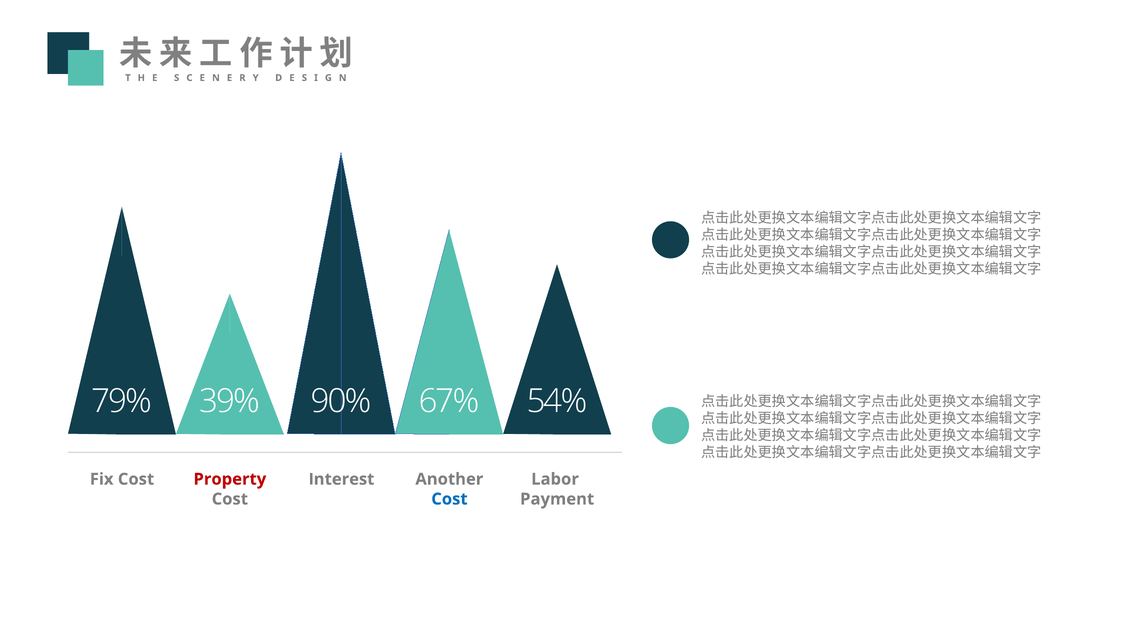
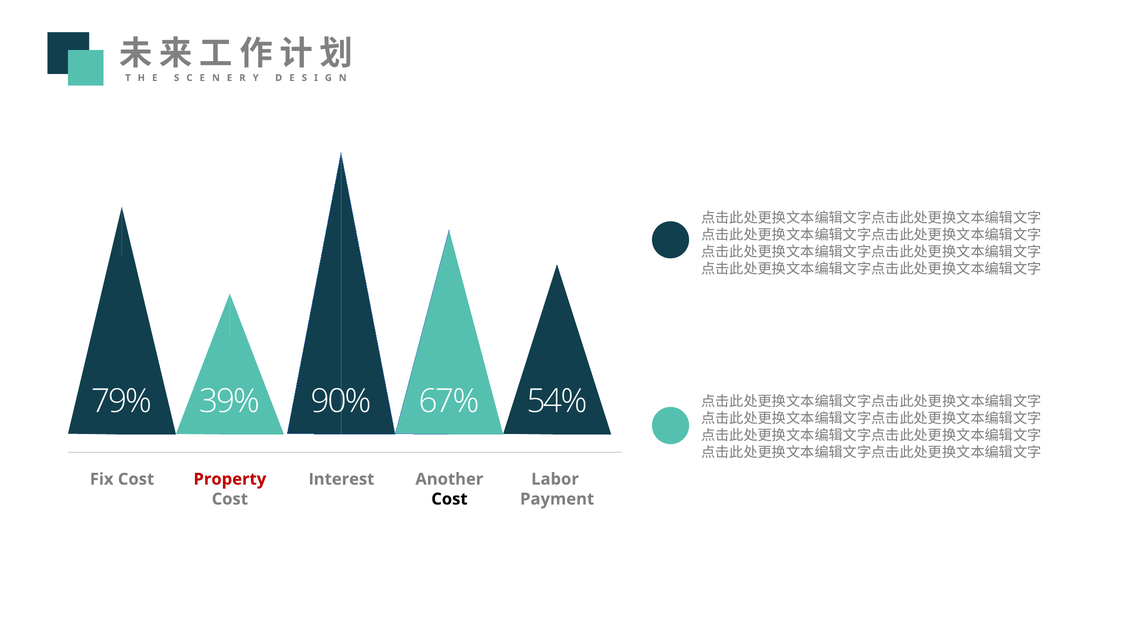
Cost at (449, 499) colour: blue -> black
